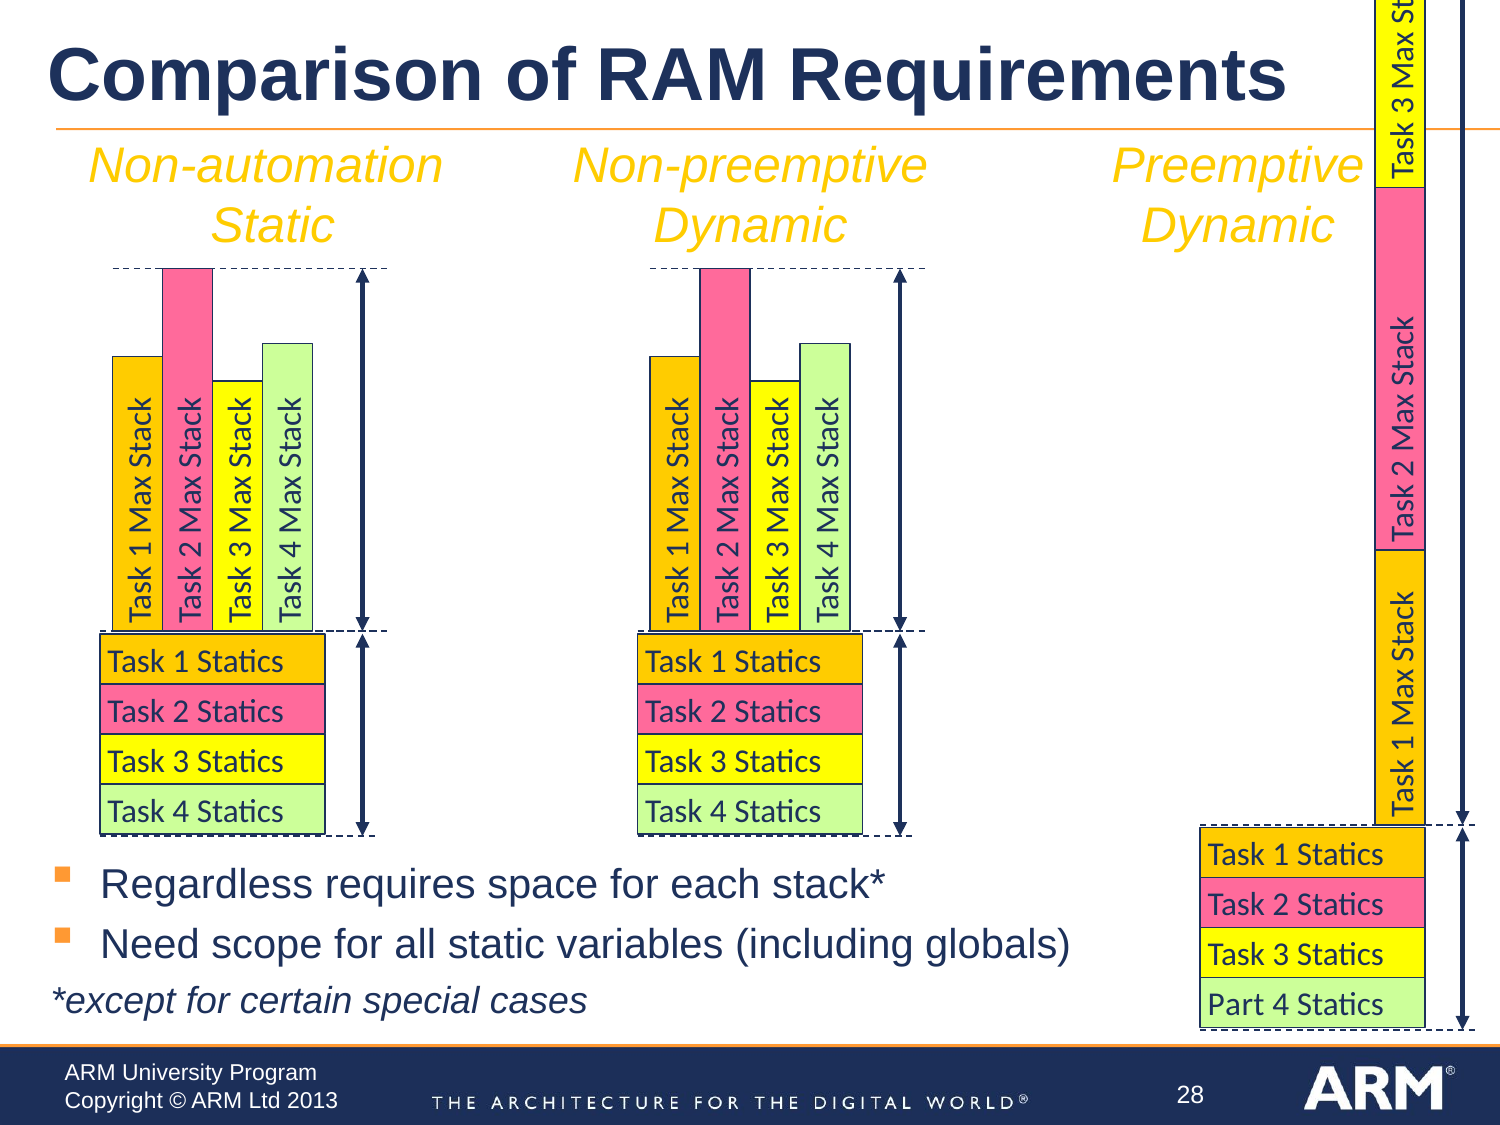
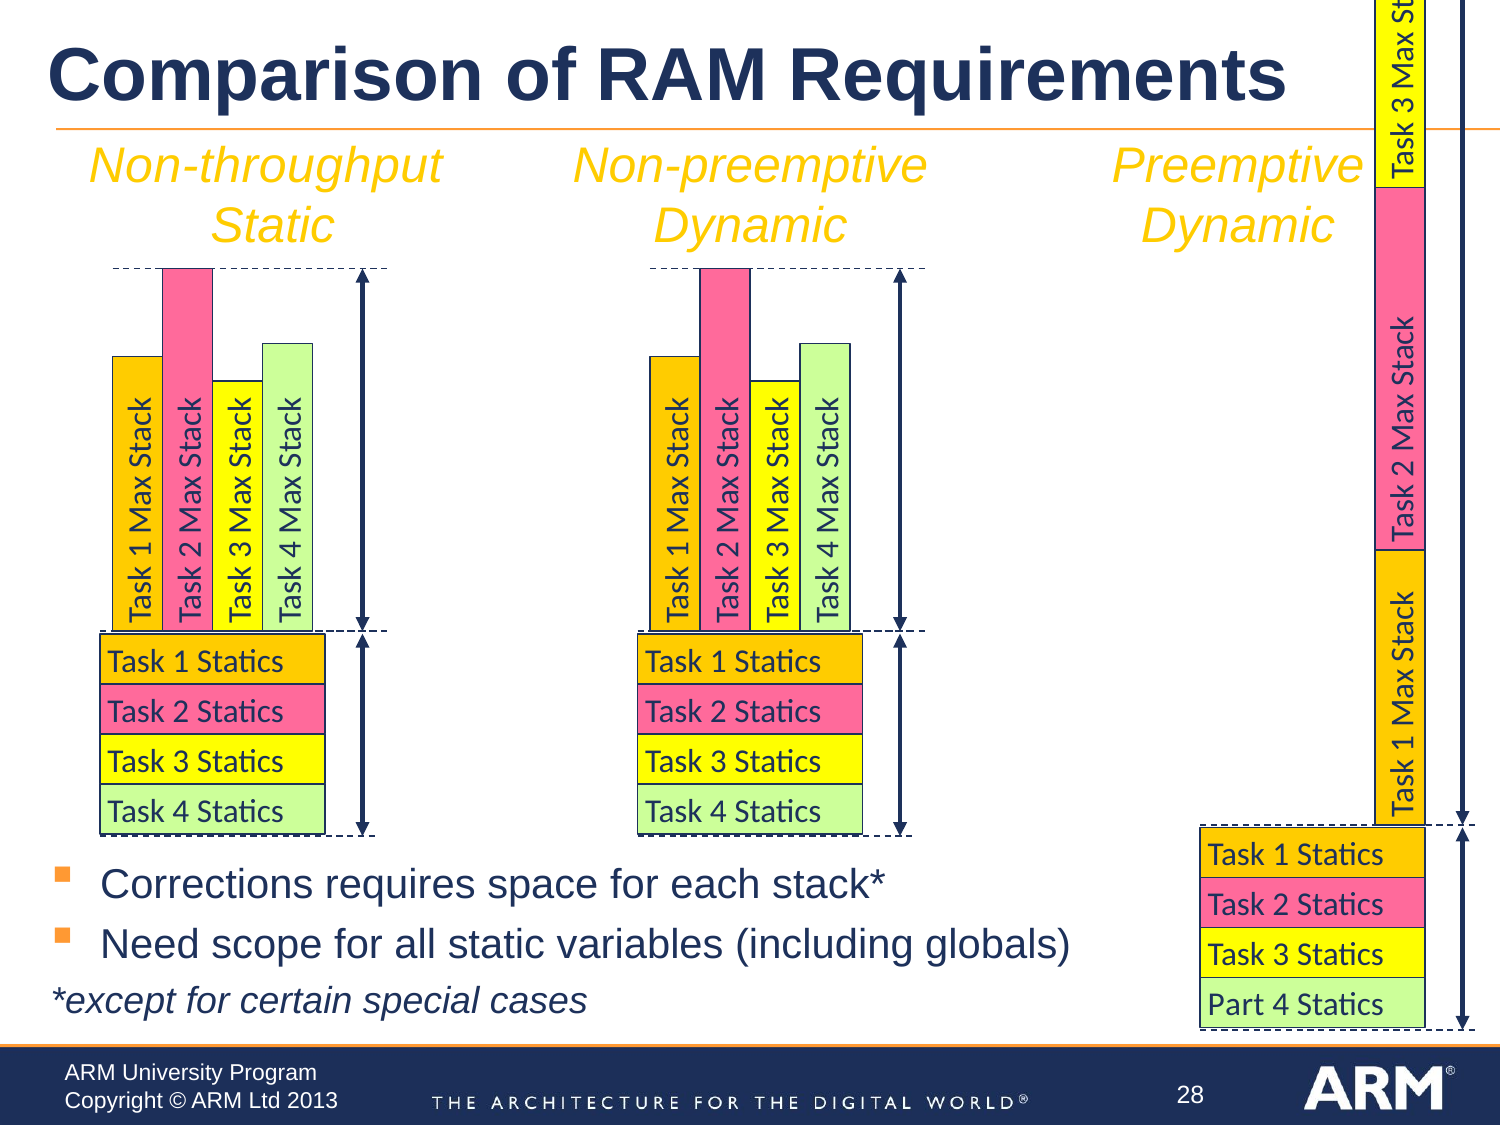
Non-automation: Non-automation -> Non-throughput
Regardless: Regardless -> Corrections
